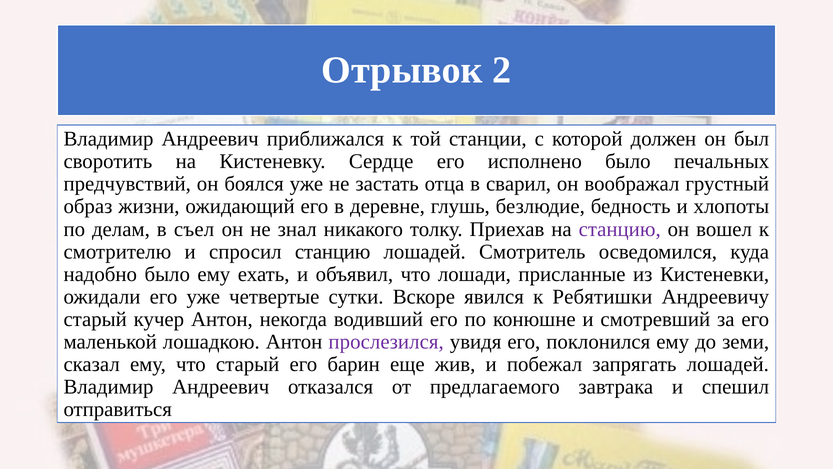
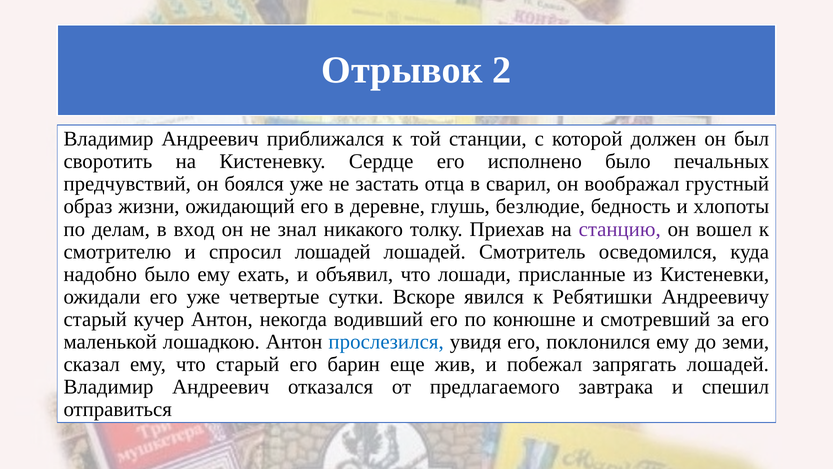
съел: съел -> вход
спросил станцию: станцию -> лошадей
прослезился colour: purple -> blue
